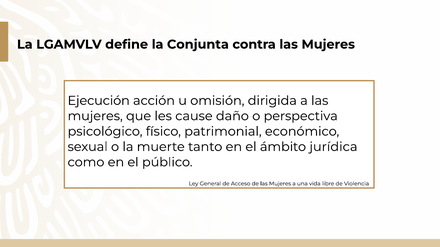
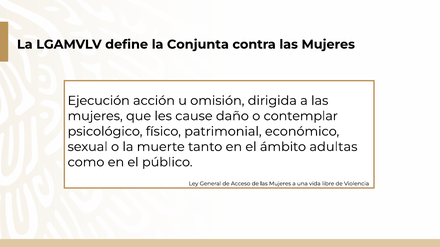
perspectiva: perspectiva -> contemplar
jurídica: jurídica -> adultas
